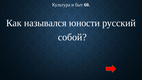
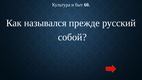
юности: юности -> прежде
